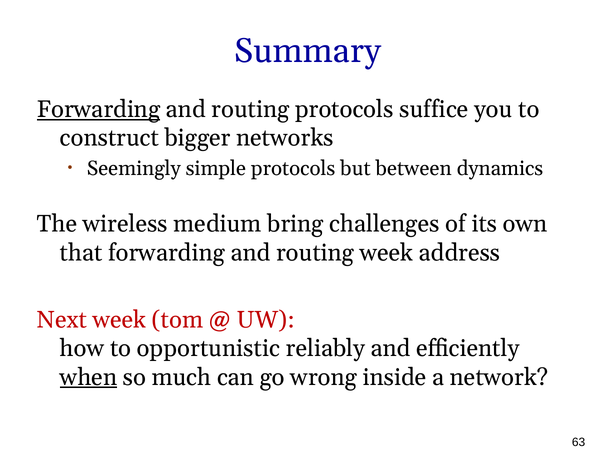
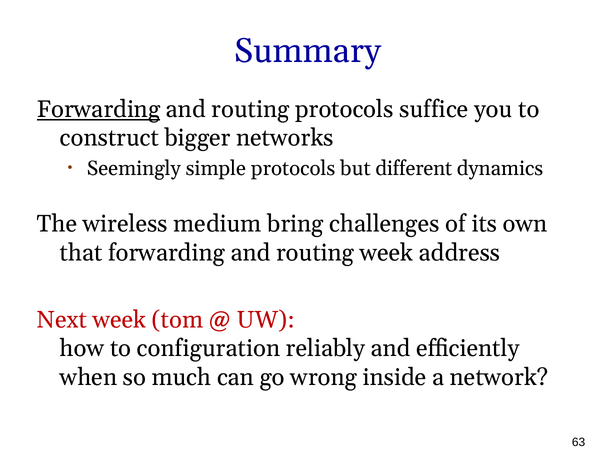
between: between -> different
opportunistic: opportunistic -> configuration
when underline: present -> none
